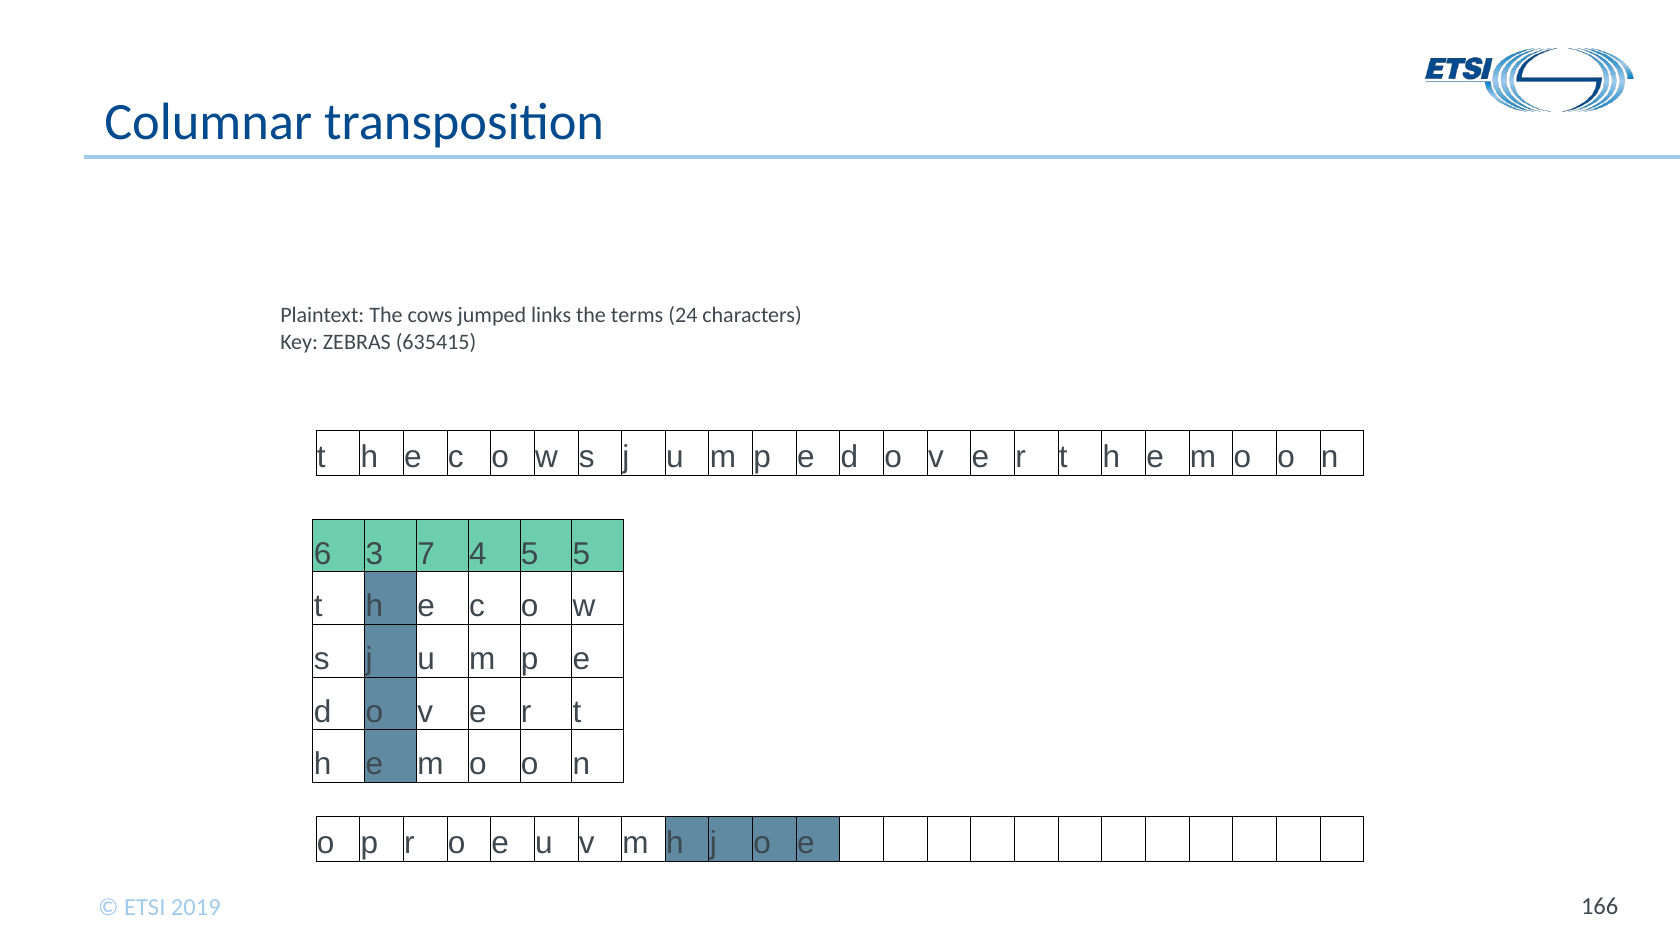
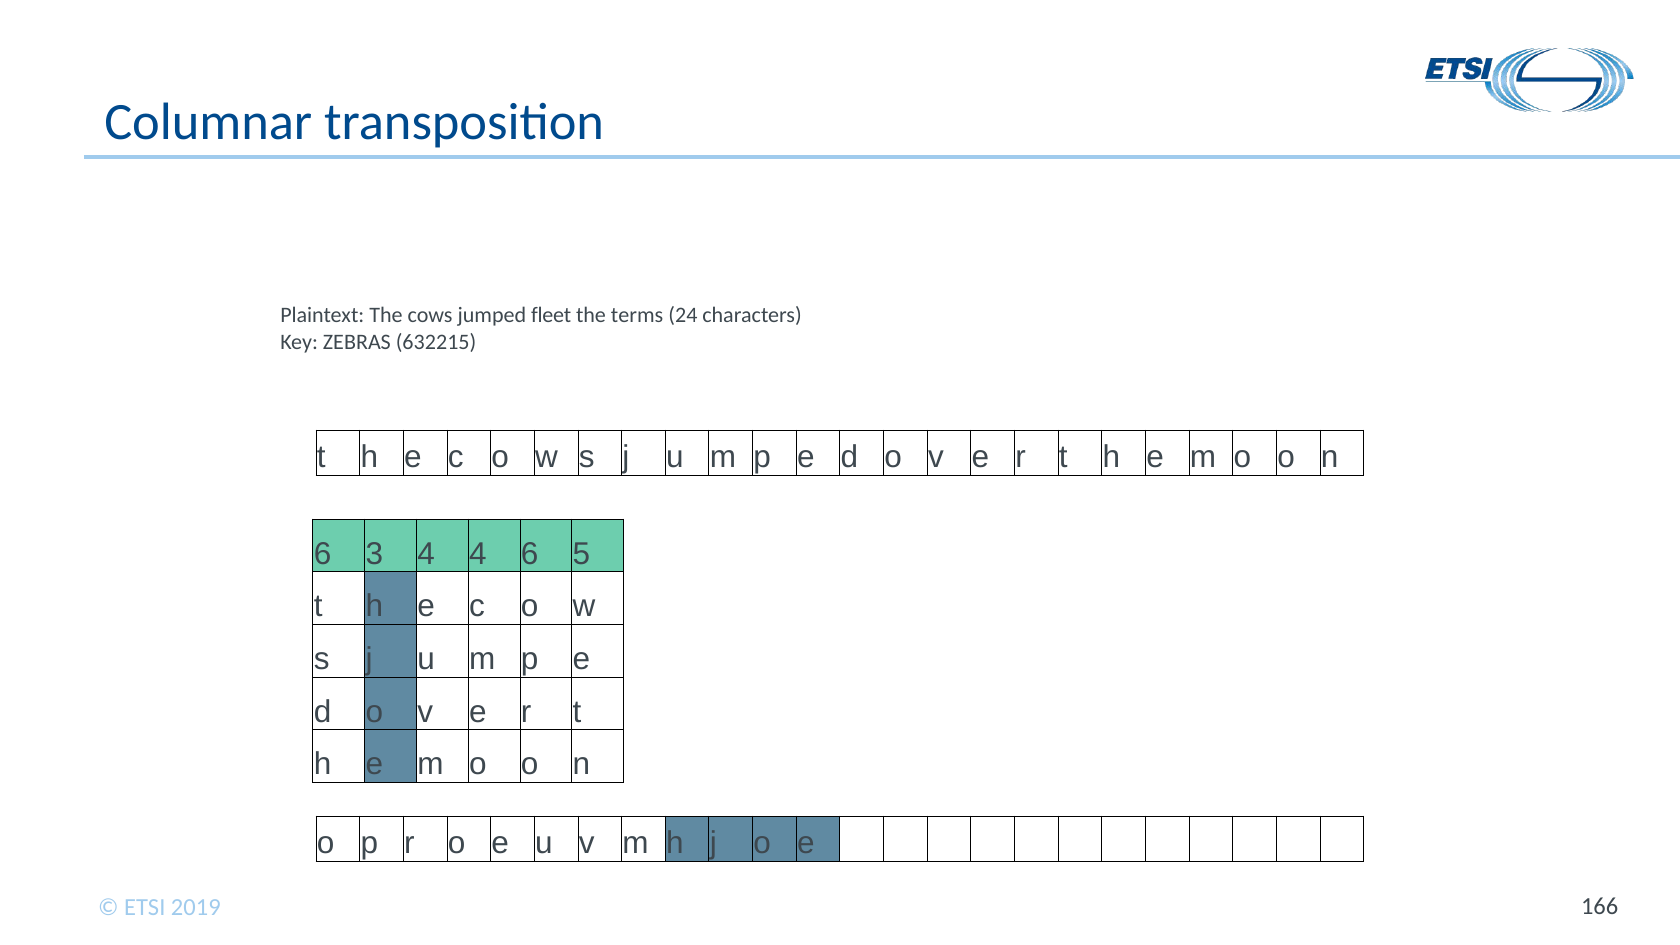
links: links -> fleet
635415: 635415 -> 632215
3 7: 7 -> 4
4 5: 5 -> 6
